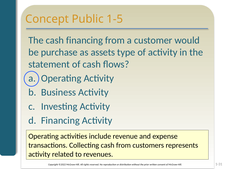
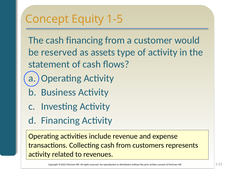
Public: Public -> Equity
be purchase: purchase -> reserved
